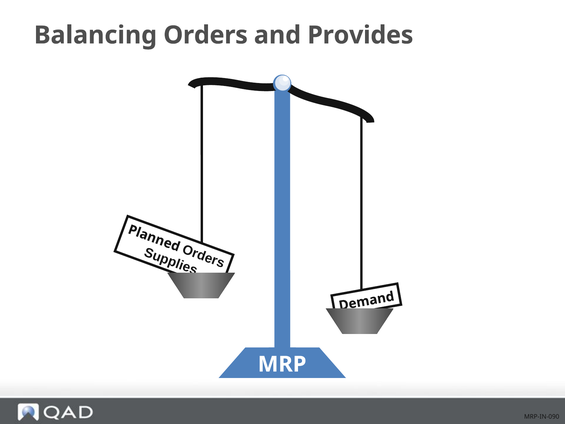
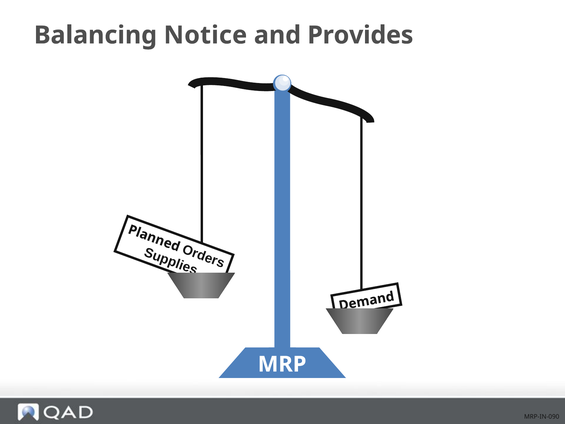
Orders: Orders -> Notice
